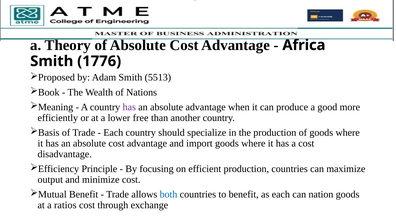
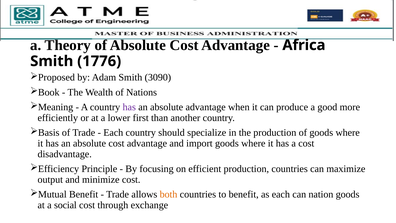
5513: 5513 -> 3090
free: free -> first
both colour: blue -> orange
ratios: ratios -> social
